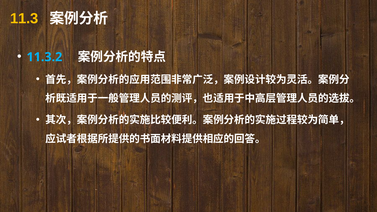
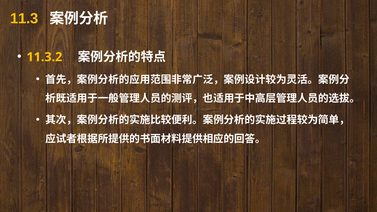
11.3.2 colour: light blue -> yellow
